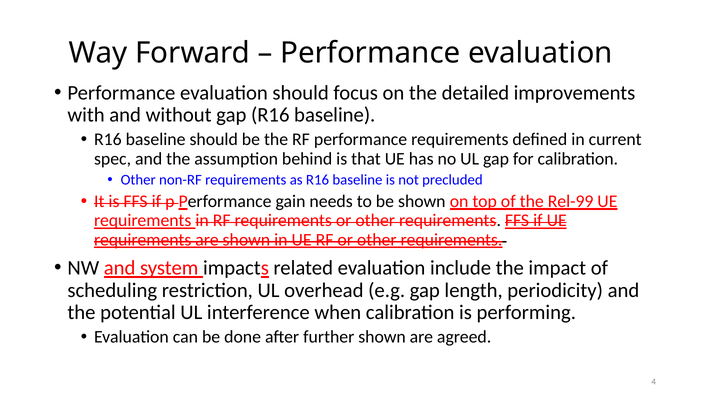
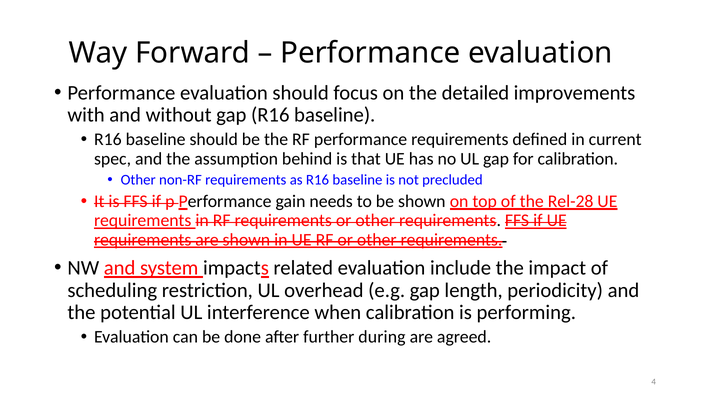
Rel-99: Rel-99 -> Rel-28
further shown: shown -> during
